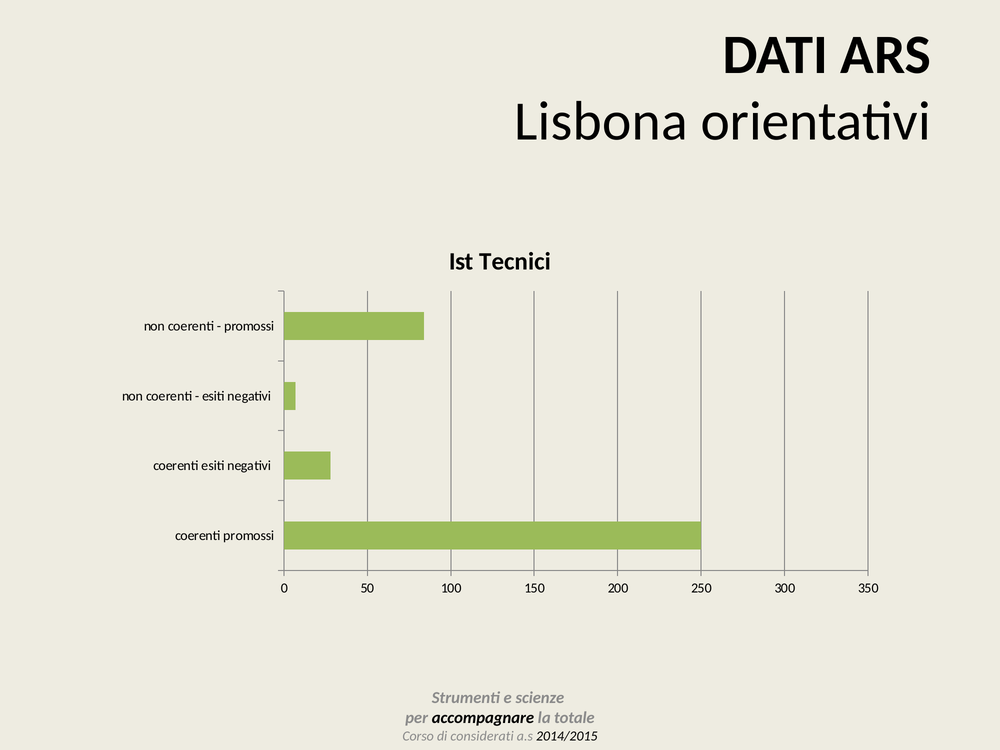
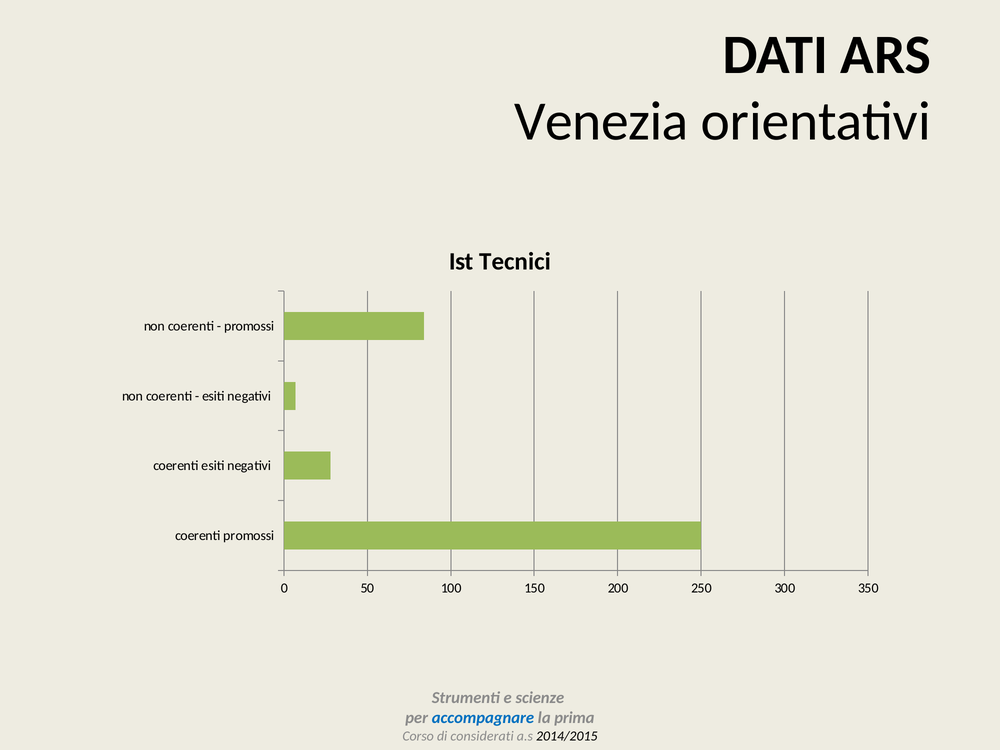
Lisbona: Lisbona -> Venezia
accompagnare colour: black -> blue
totale: totale -> prima
